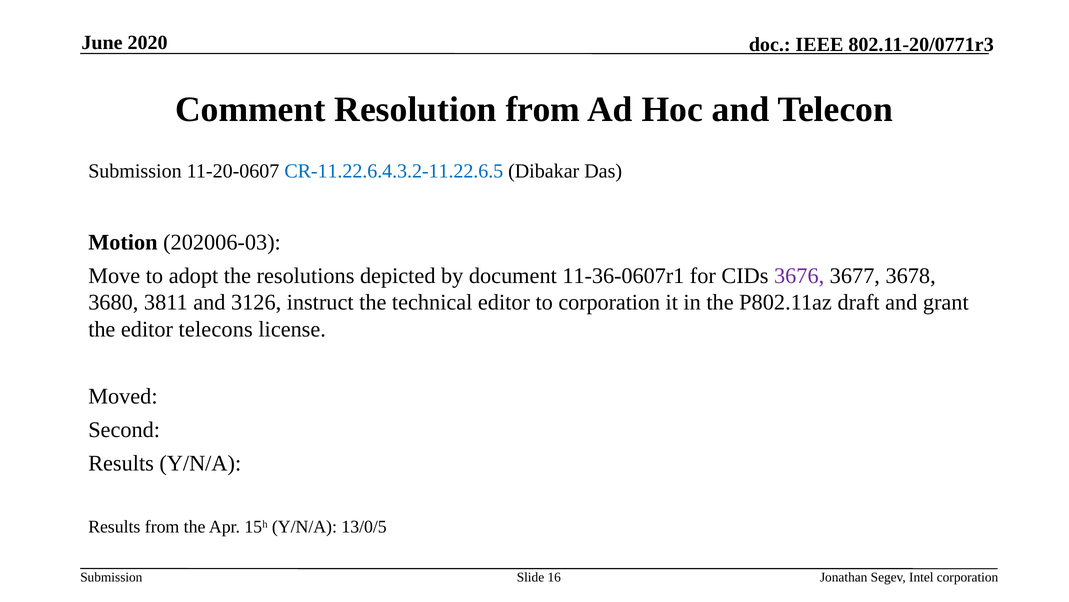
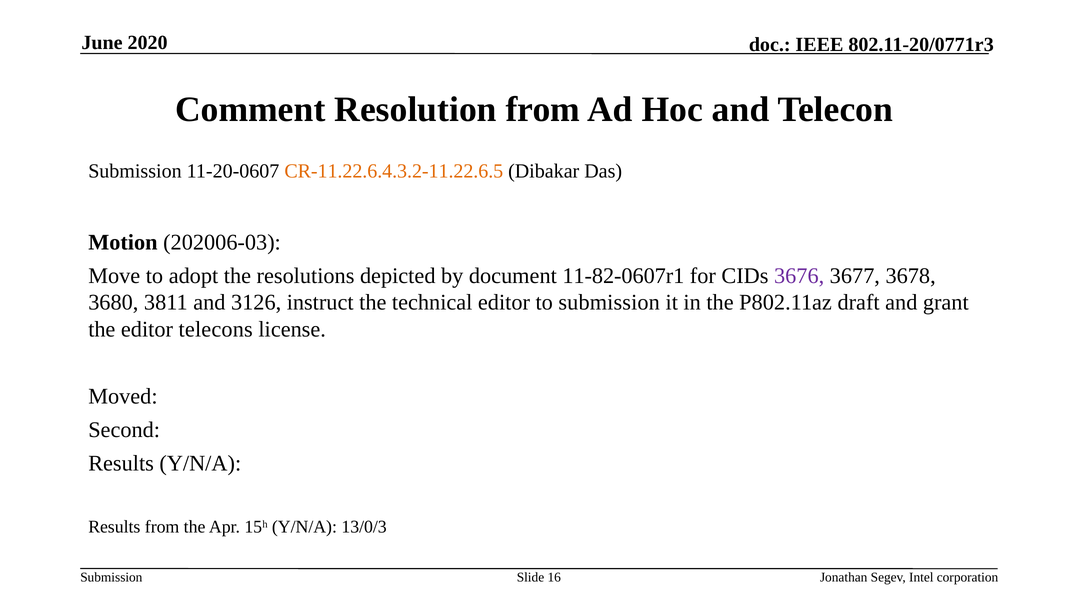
CR-11.22.6.4.3.2-11.22.6.5 colour: blue -> orange
11-36-0607r1: 11-36-0607r1 -> 11-82-0607r1
to corporation: corporation -> submission
13/0/5: 13/0/5 -> 13/0/3
